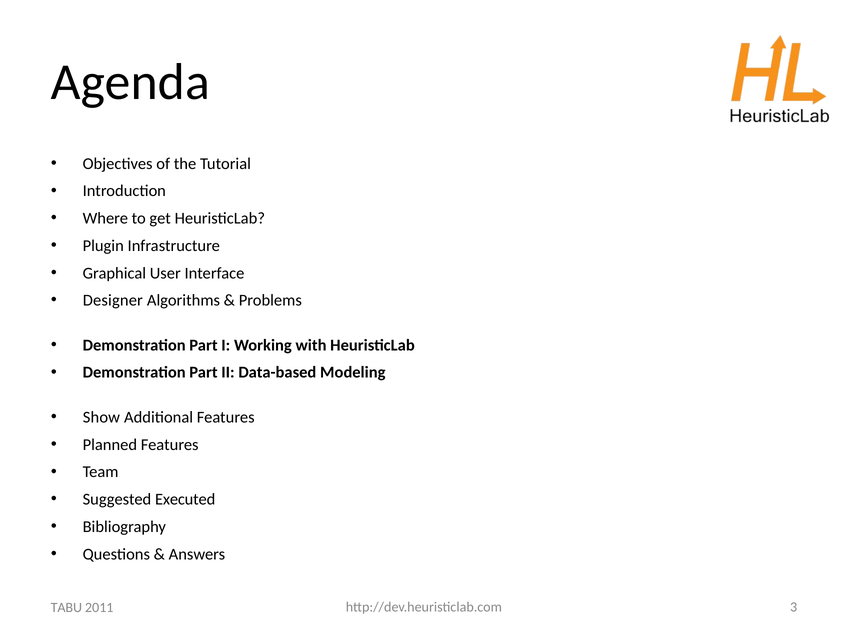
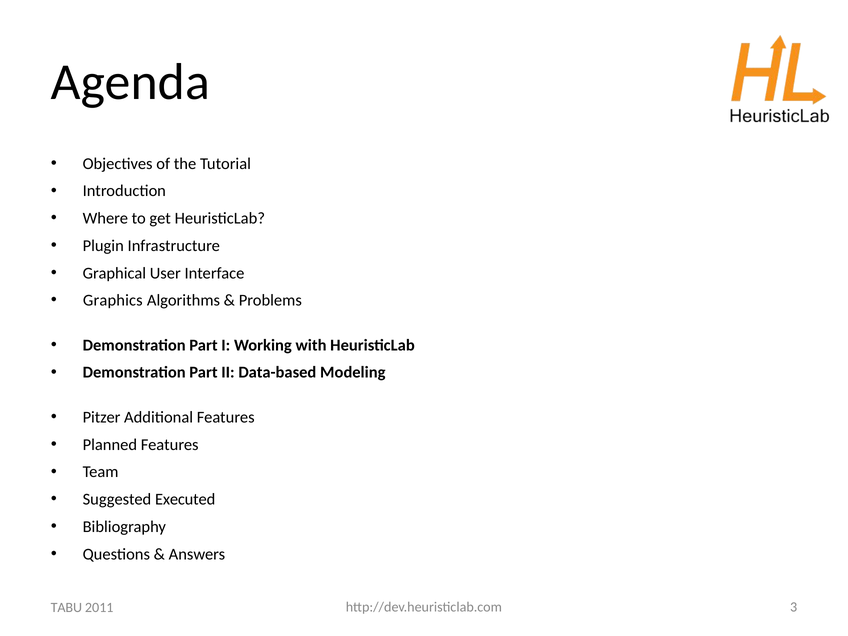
Designer: Designer -> Graphics
Show: Show -> Pitzer
